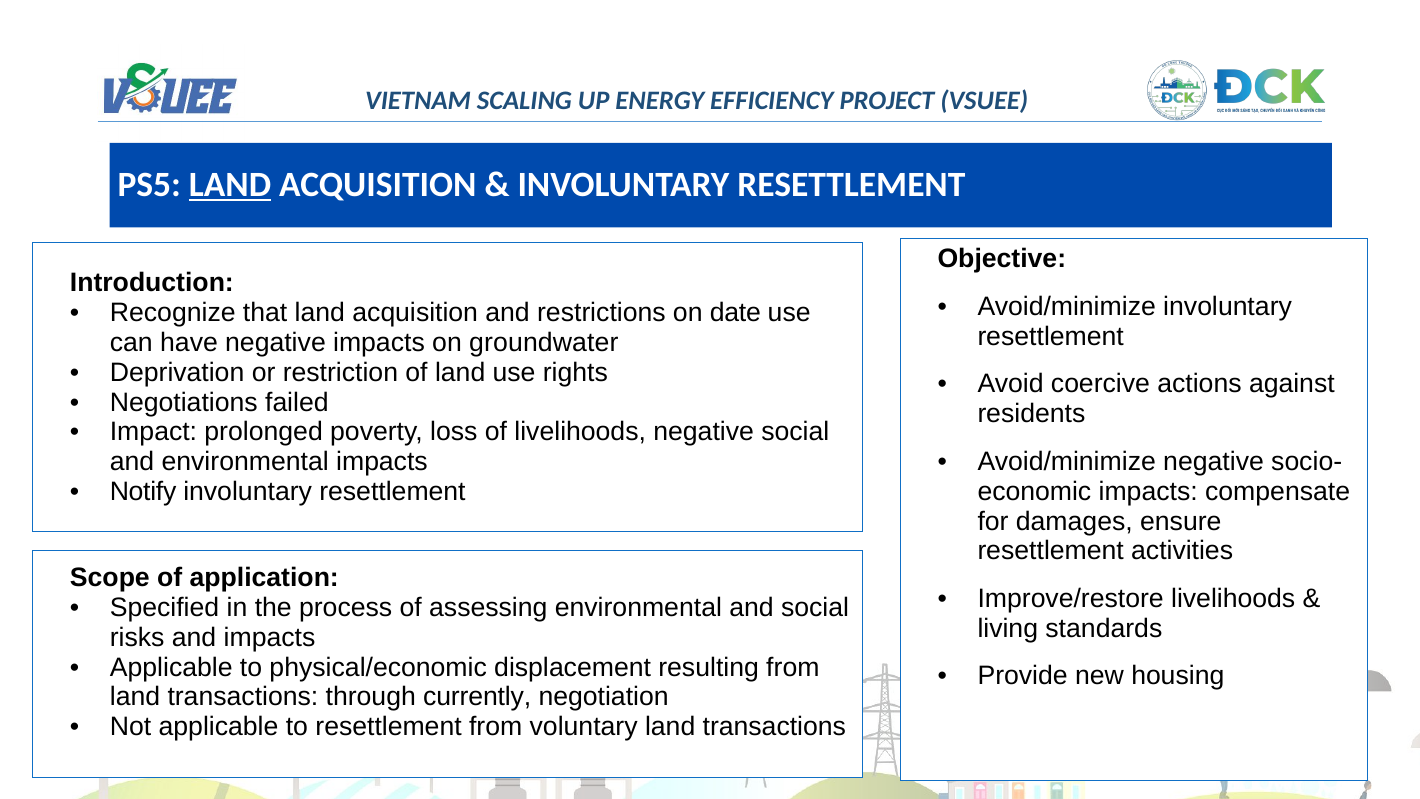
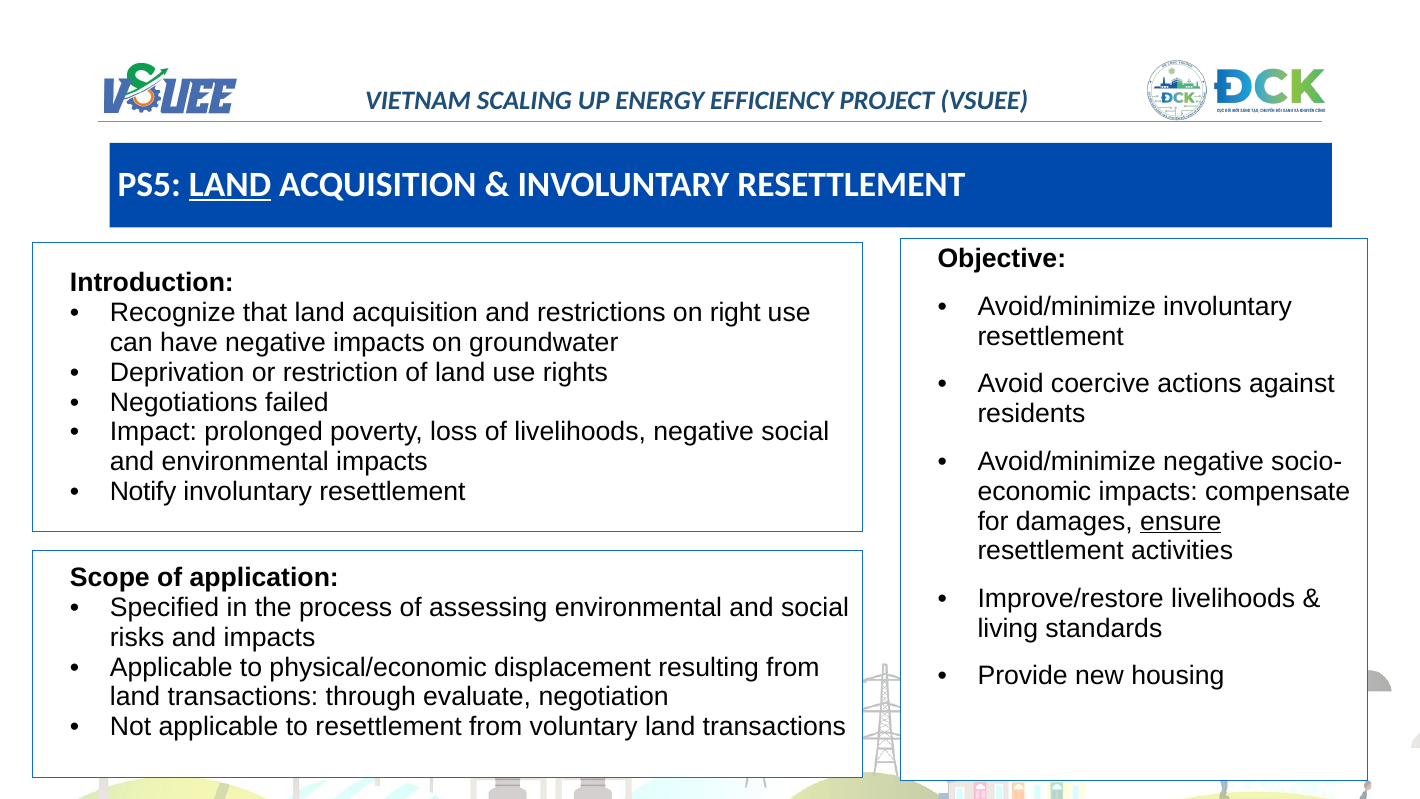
date: date -> right
ensure underline: none -> present
currently: currently -> evaluate
